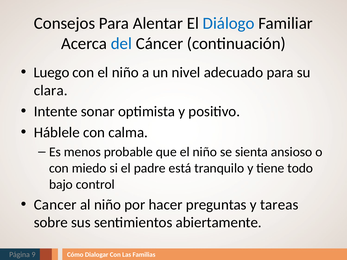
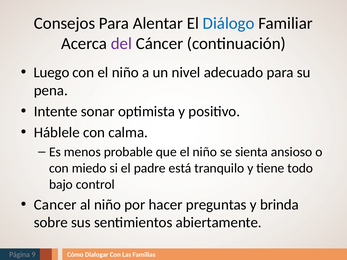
del colour: blue -> purple
clara: clara -> pena
tareas: tareas -> brinda
